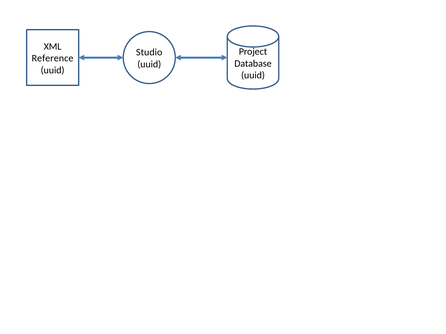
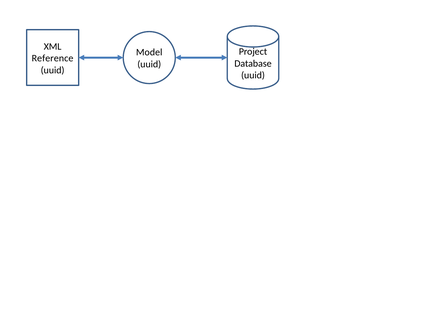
Studio: Studio -> Model
